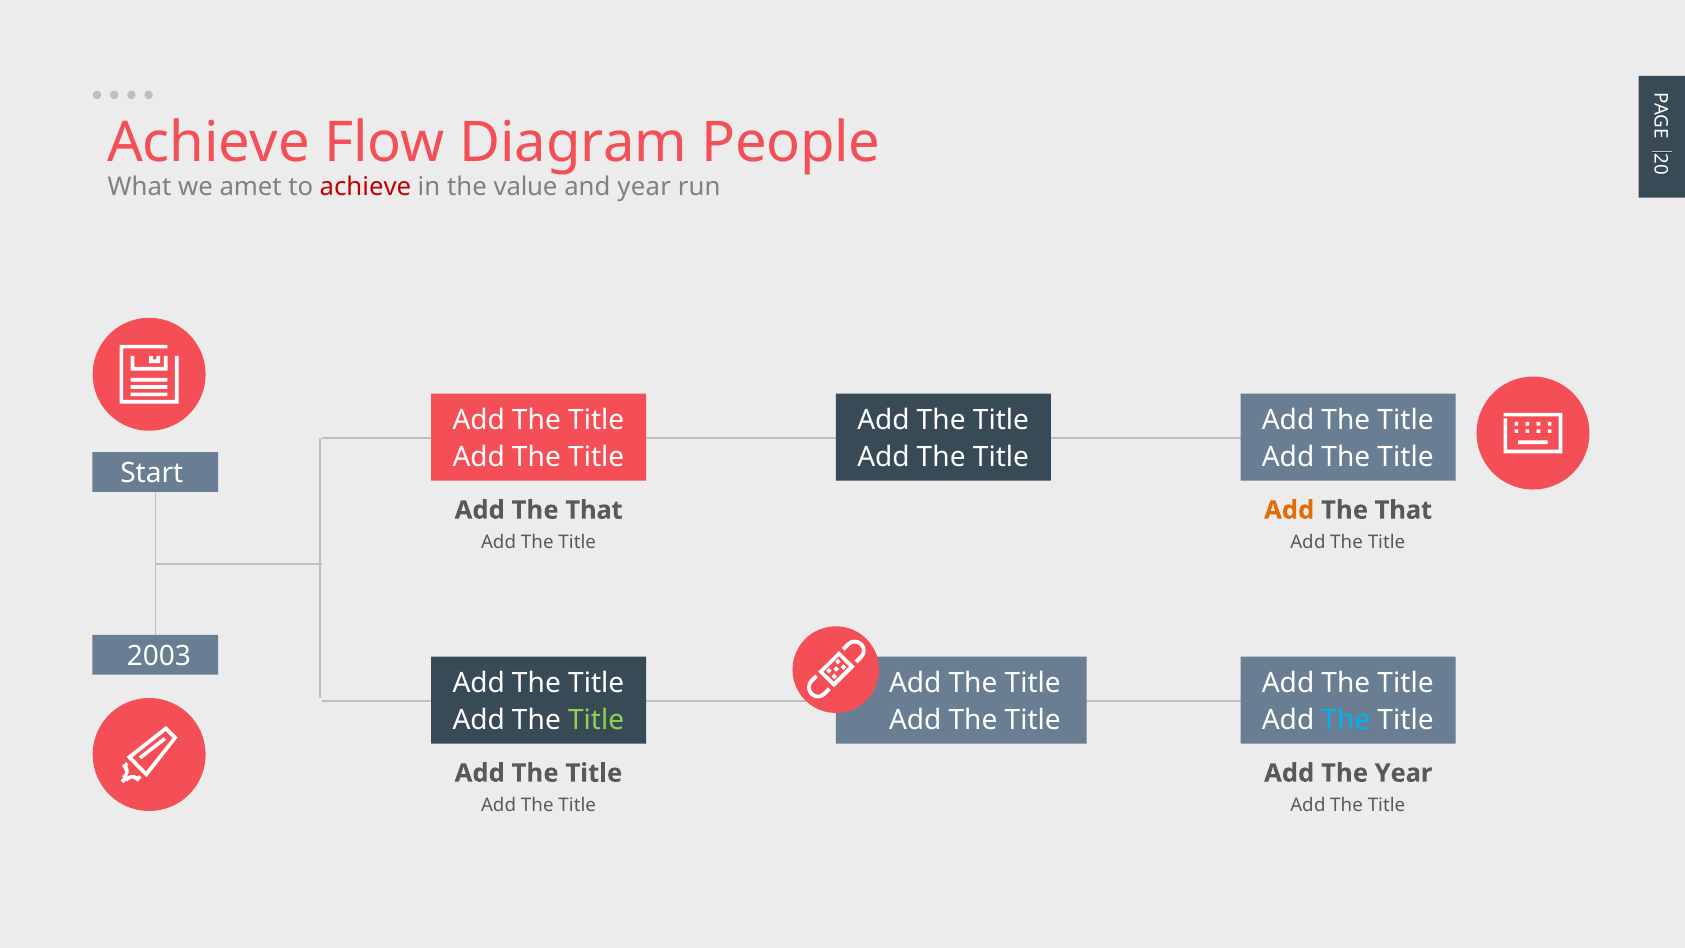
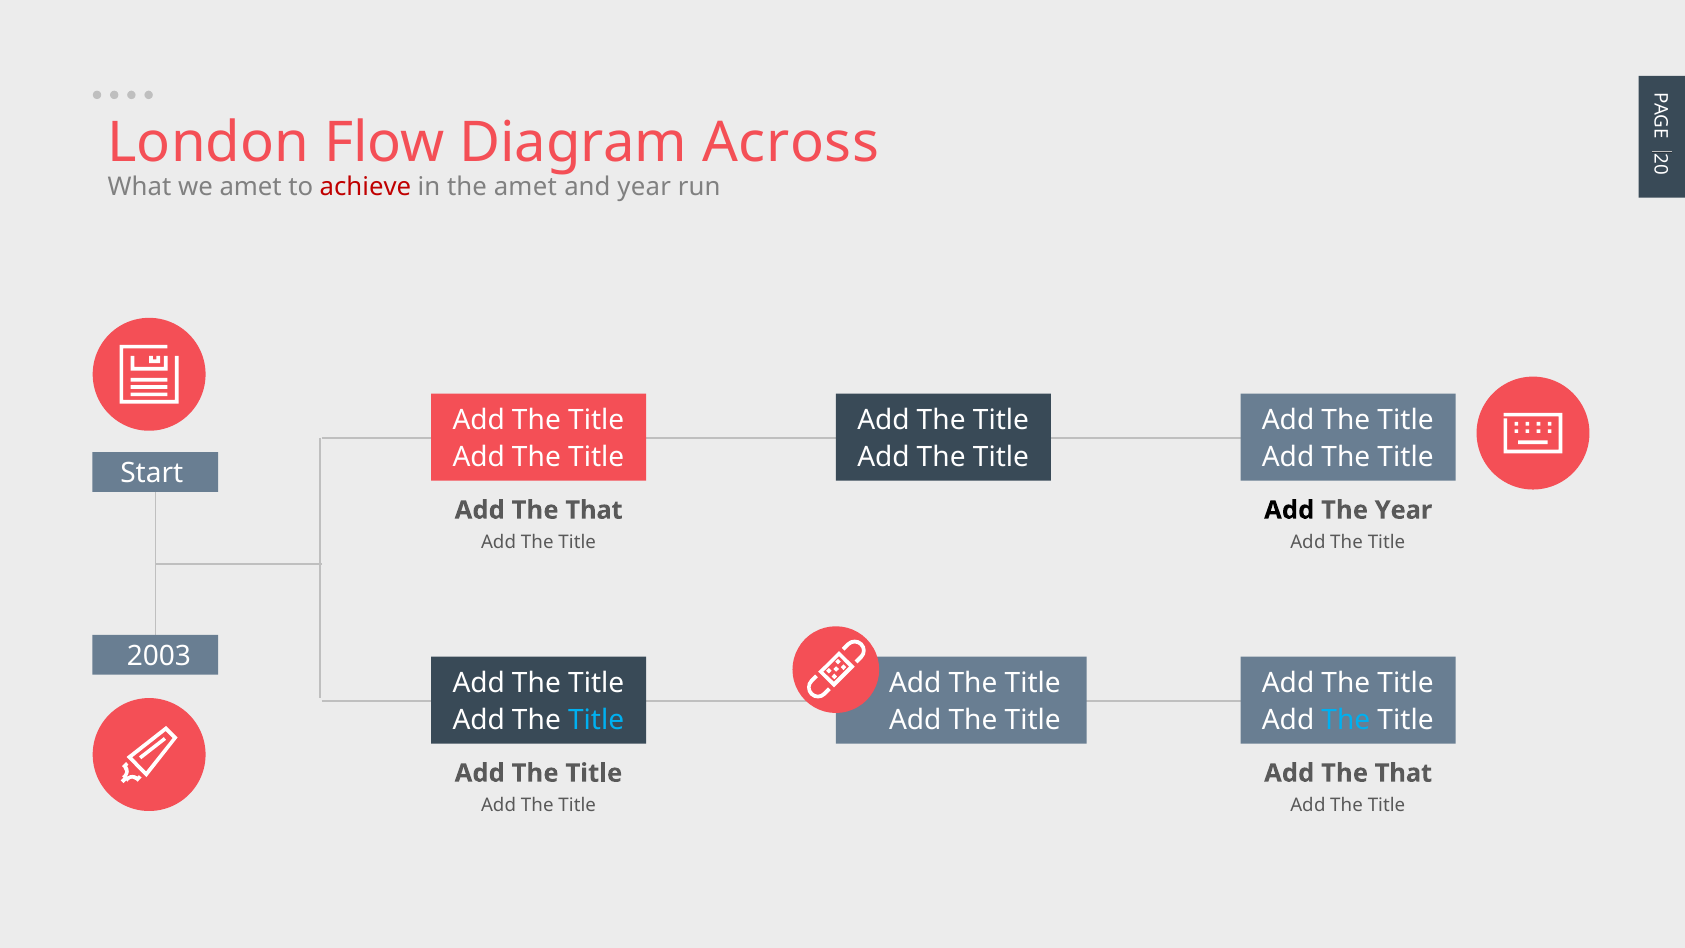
Achieve at (209, 142): Achieve -> London
People: People -> Across
the value: value -> amet
Add at (1289, 510) colour: orange -> black
That at (1403, 510): That -> Year
Title at (596, 720) colour: light green -> light blue
Year at (1403, 773): Year -> That
